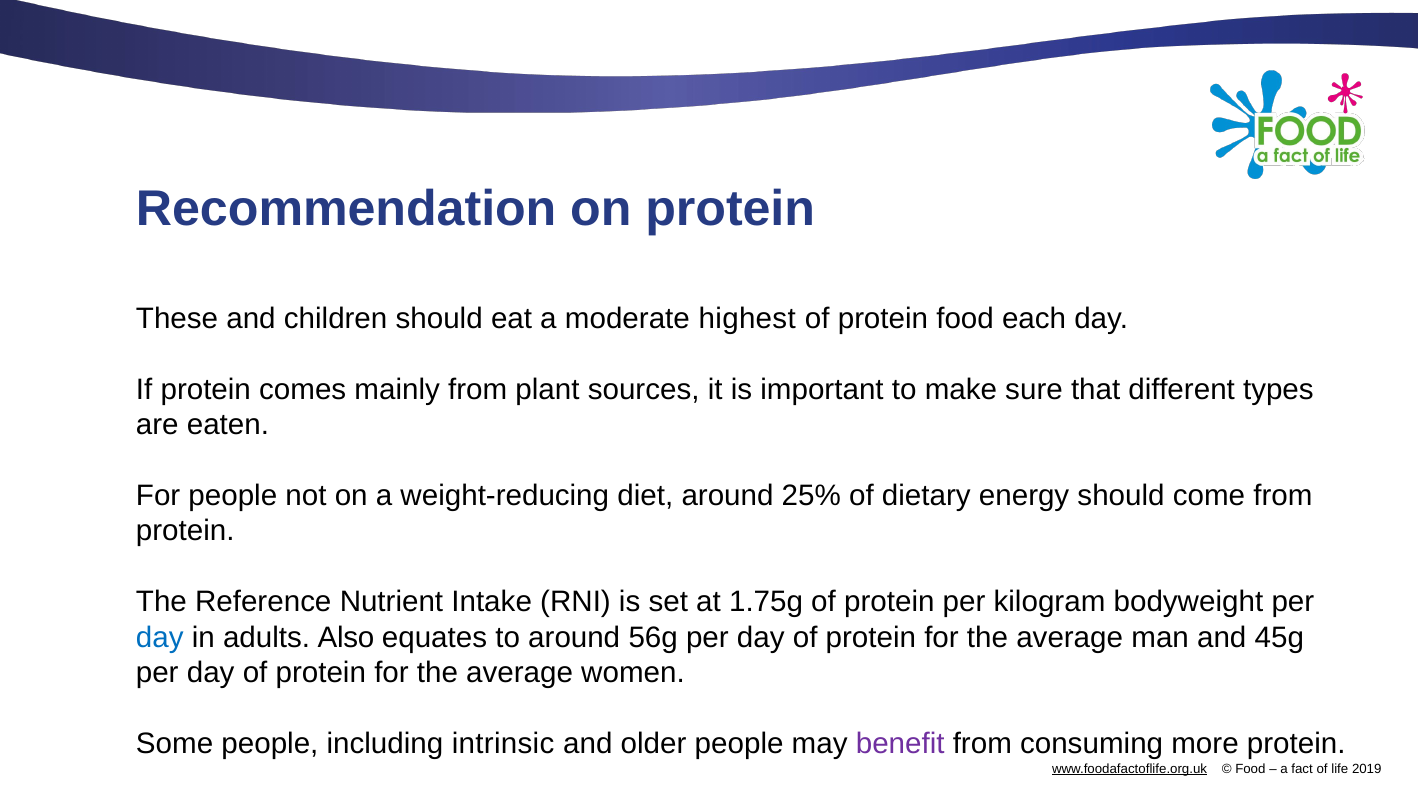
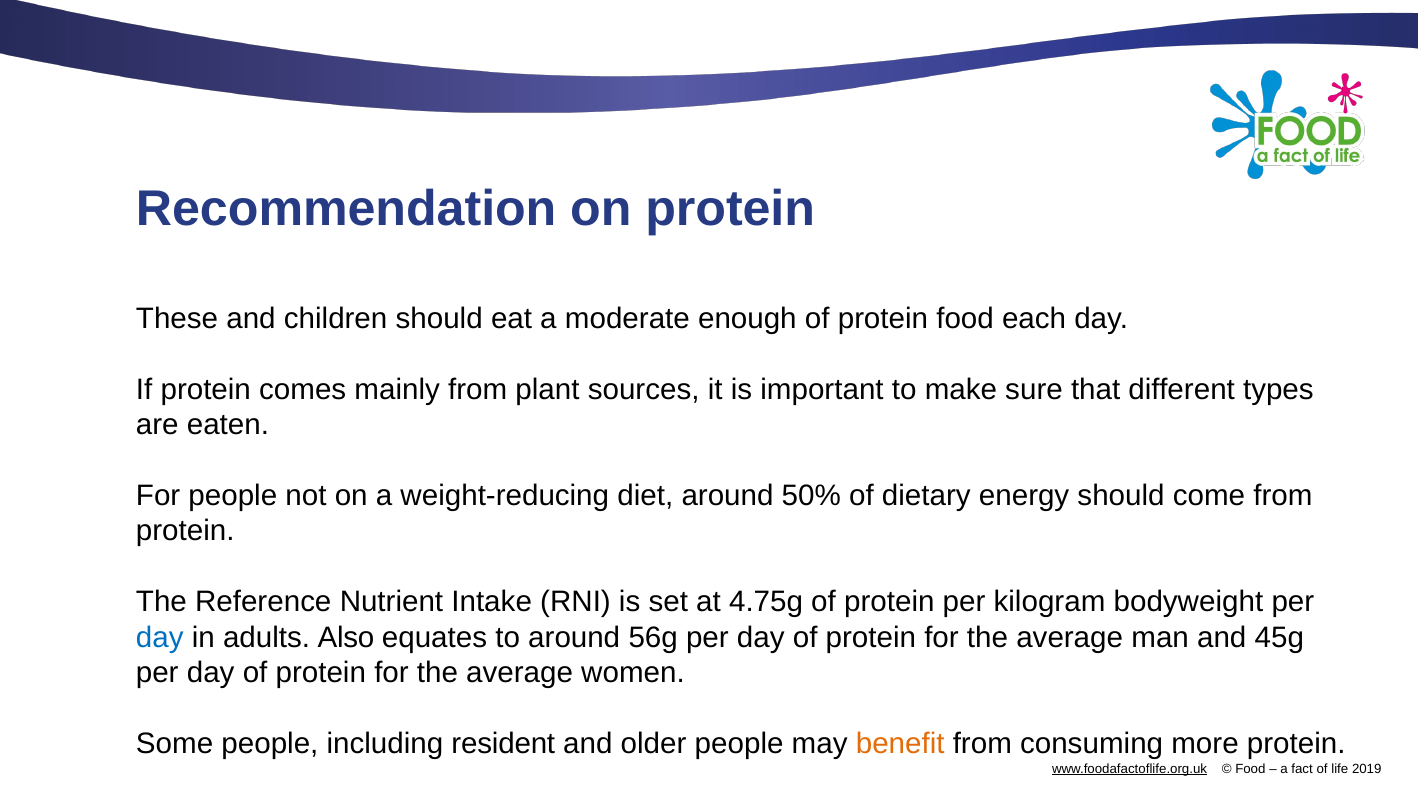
highest: highest -> enough
25%: 25% -> 50%
1.75g: 1.75g -> 4.75g
intrinsic: intrinsic -> resident
benefit colour: purple -> orange
